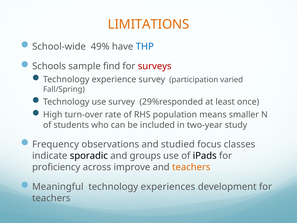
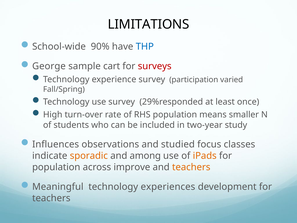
LIMITATIONS colour: orange -> black
49%: 49% -> 90%
Schools: Schools -> George
find: find -> cart
Frequency: Frequency -> Influences
sporadic colour: black -> orange
groups: groups -> among
iPads colour: black -> orange
proficiency at (56, 167): proficiency -> population
